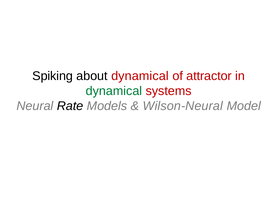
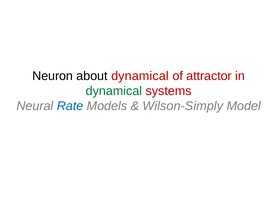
Spiking: Spiking -> Neuron
Rate colour: black -> blue
Wilson-Neural: Wilson-Neural -> Wilson-Simply
